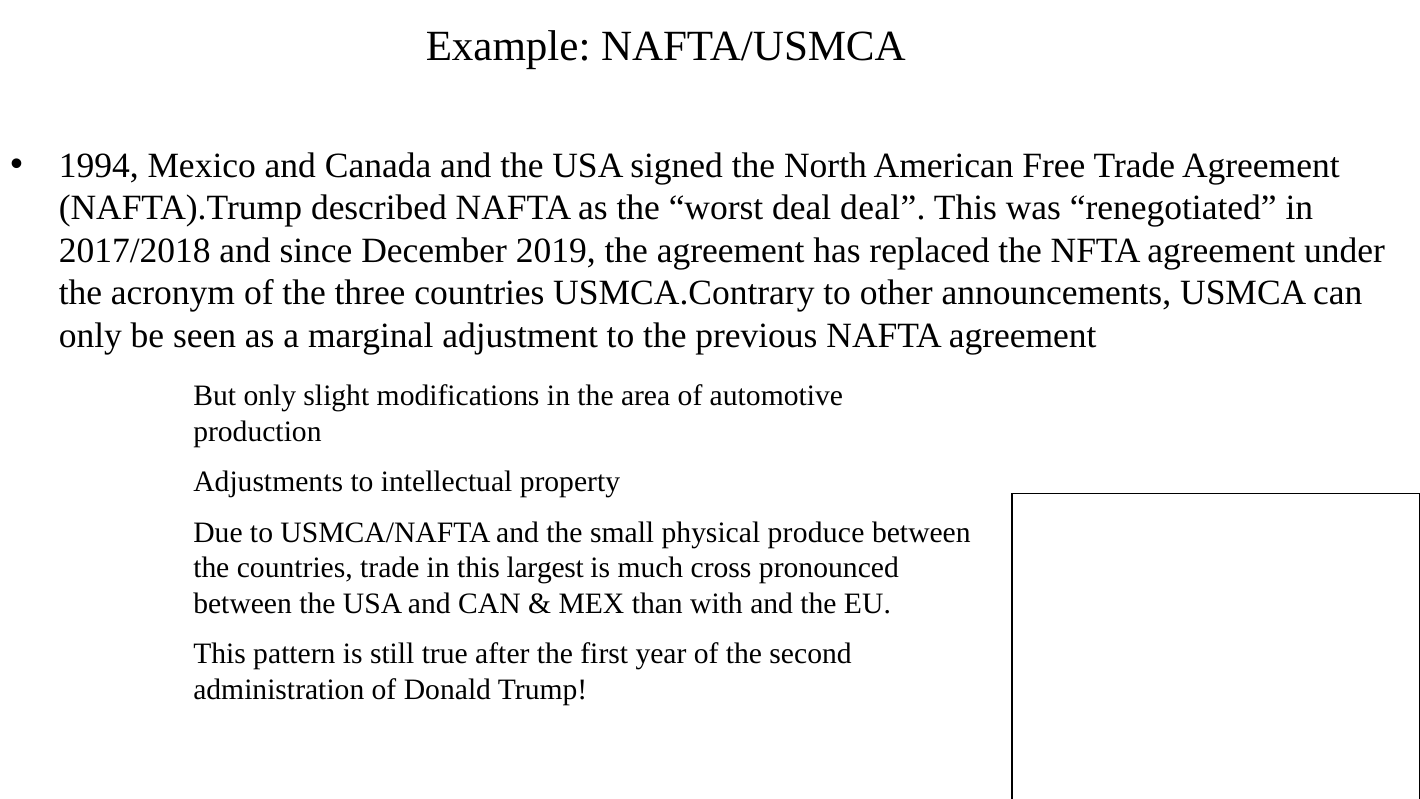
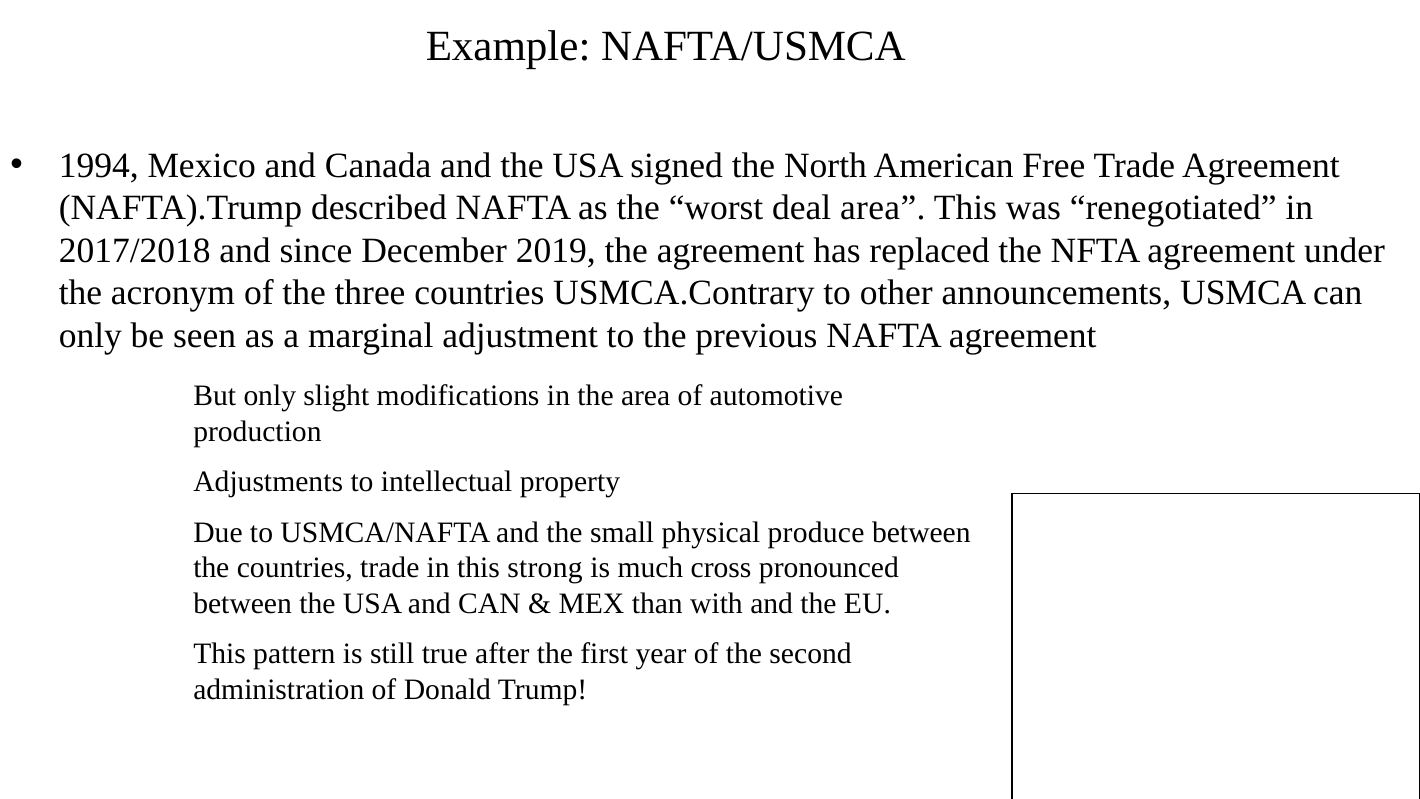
deal deal: deal -> area
largest: largest -> strong
